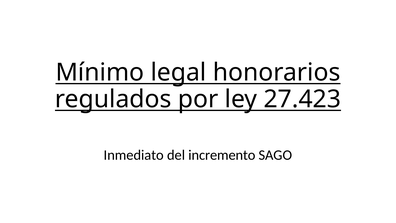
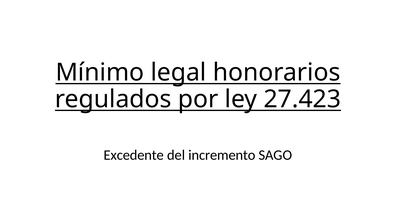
Inmediato: Inmediato -> Excedente
